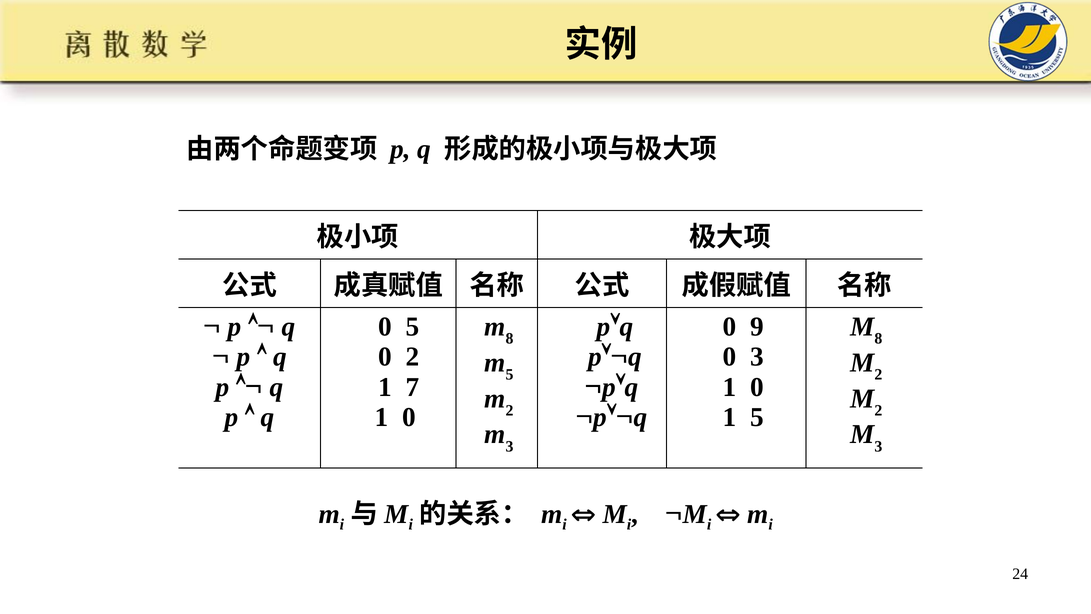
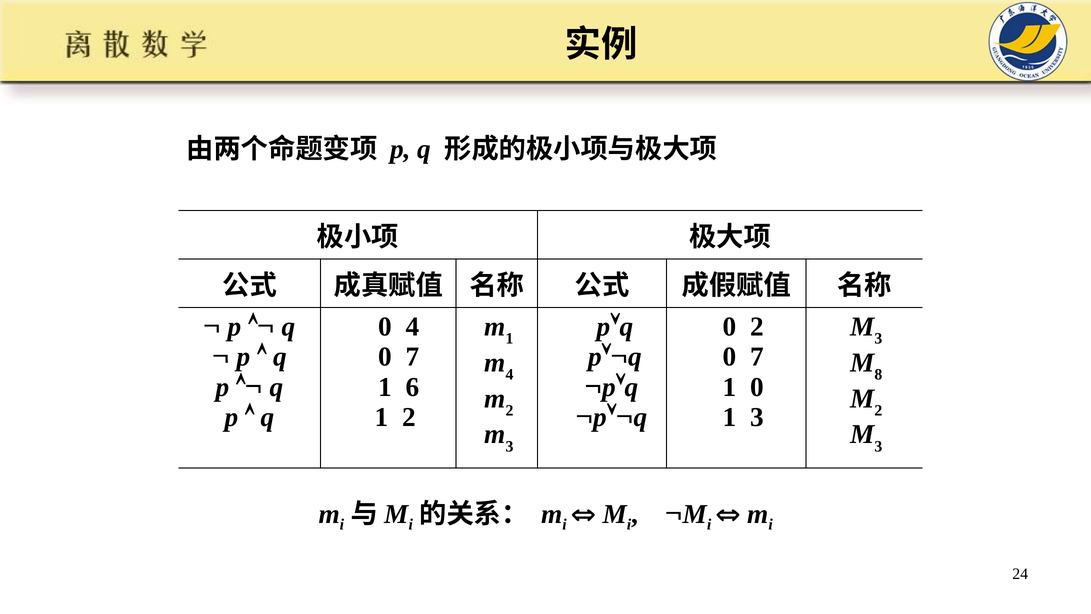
0 5: 5 -> 4
8 at (509, 339): 8 -> 1
0 9: 9 -> 2
8 at (878, 339): 8 -> 3
2 at (412, 357): 2 -> 7
3 at (757, 357): 3 -> 7
5 at (509, 374): 5 -> 4
2 at (878, 374): 2 -> 8
7: 7 -> 6
0 at (409, 417): 0 -> 2
1 5: 5 -> 3
